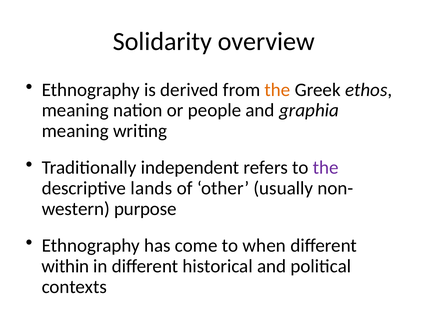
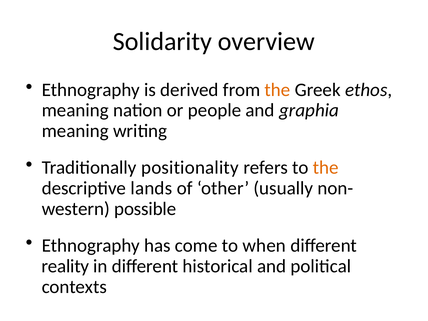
independent: independent -> positionality
the at (326, 168) colour: purple -> orange
purpose: purpose -> possible
within: within -> reality
